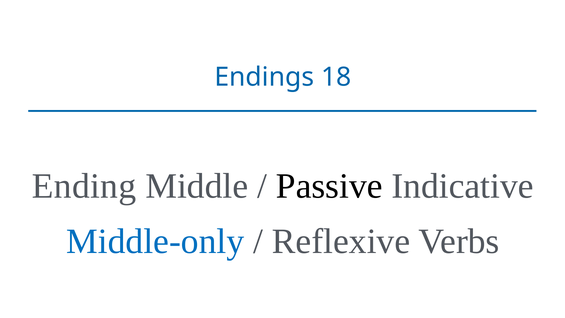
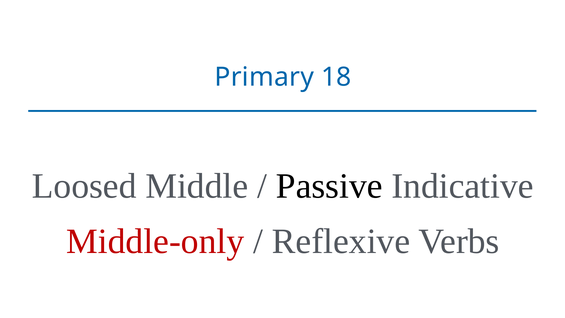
Endings: Endings -> Primary
Ending: Ending -> Loosed
Middle-only colour: blue -> red
